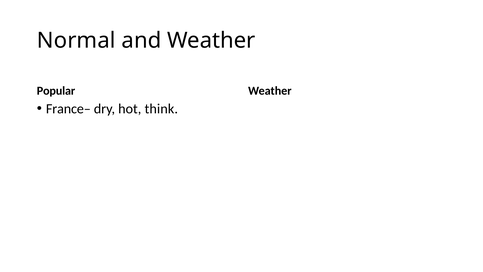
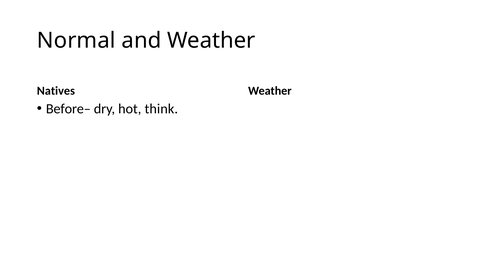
Popular: Popular -> Natives
France–: France– -> Before–
